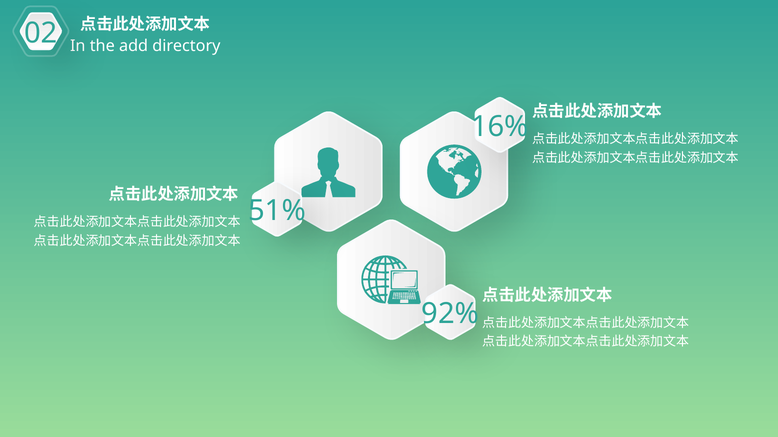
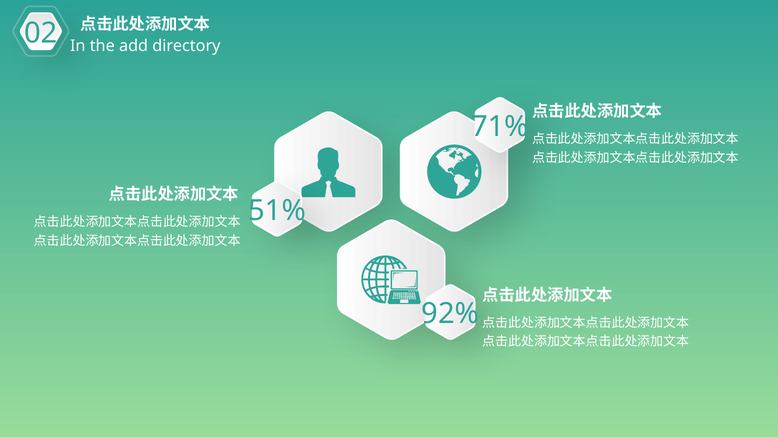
16%: 16% -> 71%
